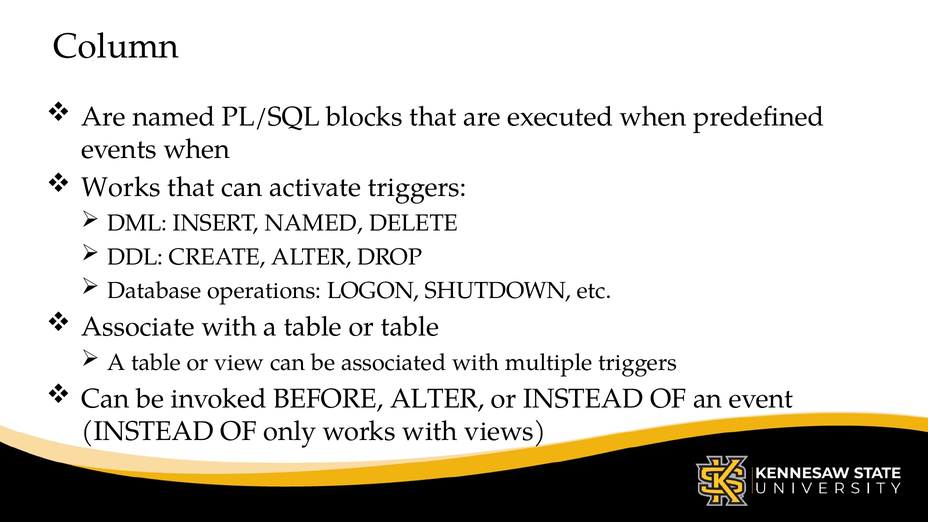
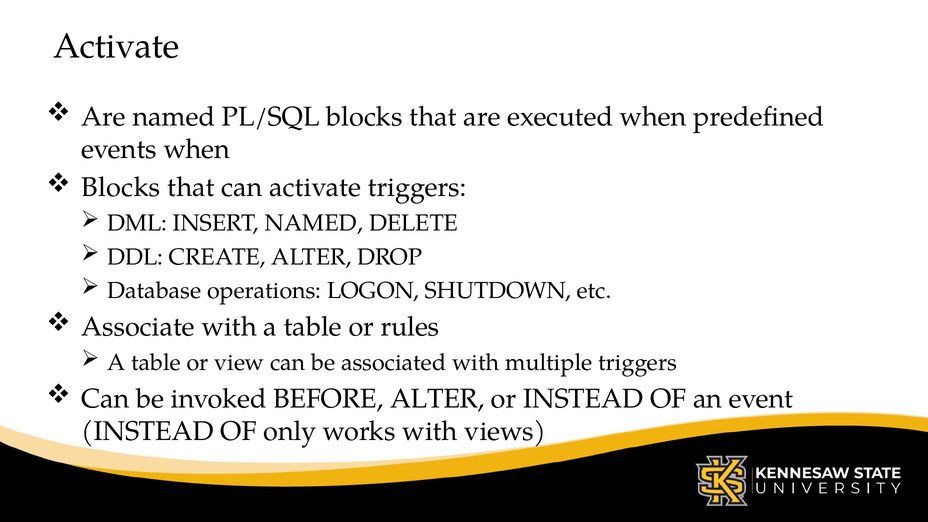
Column at (116, 46): Column -> Activate
Works at (121, 188): Works -> Blocks
or table: table -> rules
